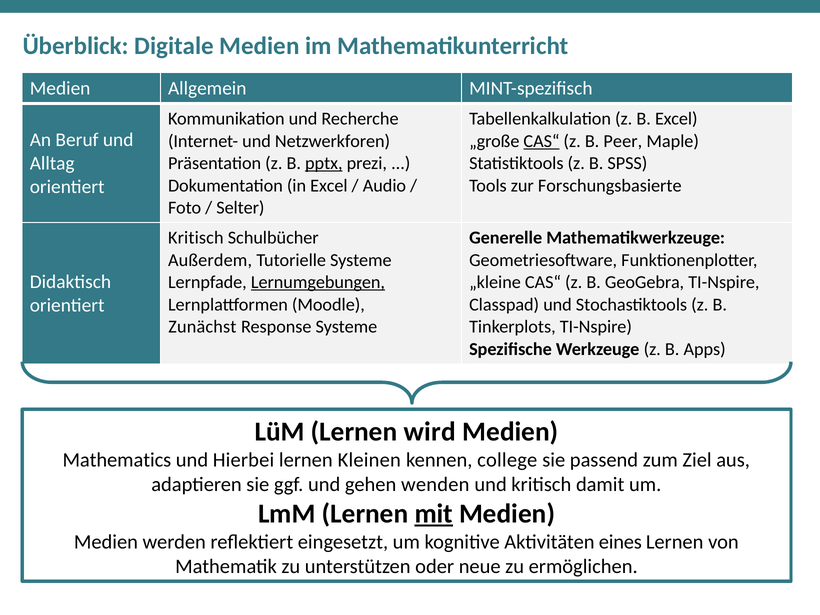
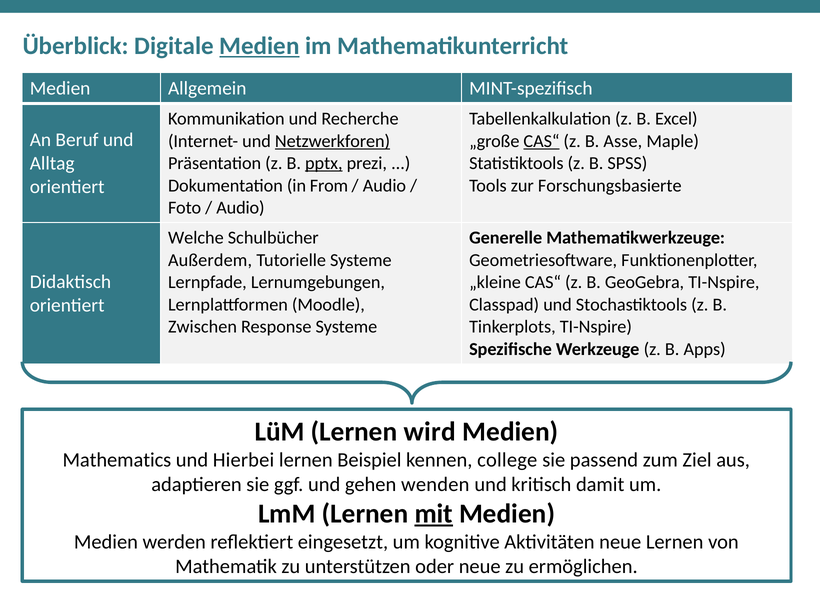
Medien at (259, 46) underline: none -> present
Netzwerkforen underline: none -> present
Peer: Peer -> Asse
in Excel: Excel -> From
Selter at (240, 208): Selter -> Audio
Kritisch at (196, 238): Kritisch -> Welche
Lernumgebungen underline: present -> none
Zunächst: Zunächst -> Zwischen
Kleinen: Kleinen -> Beispiel
Aktivitäten eines: eines -> neue
